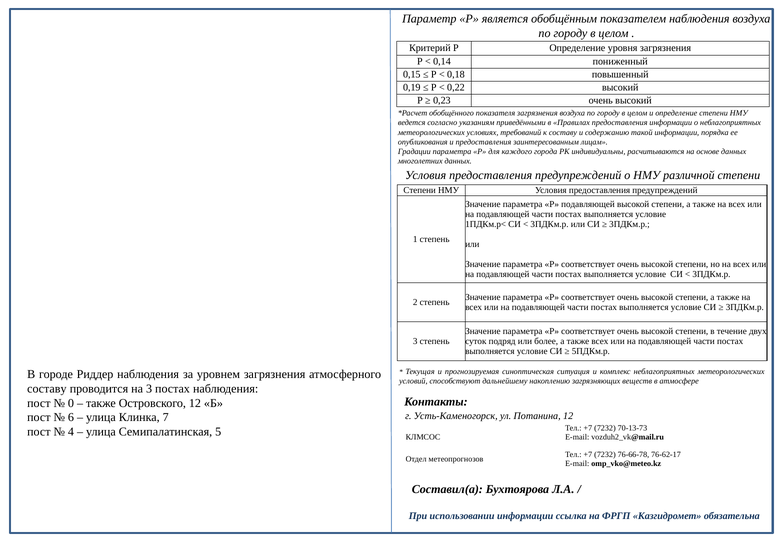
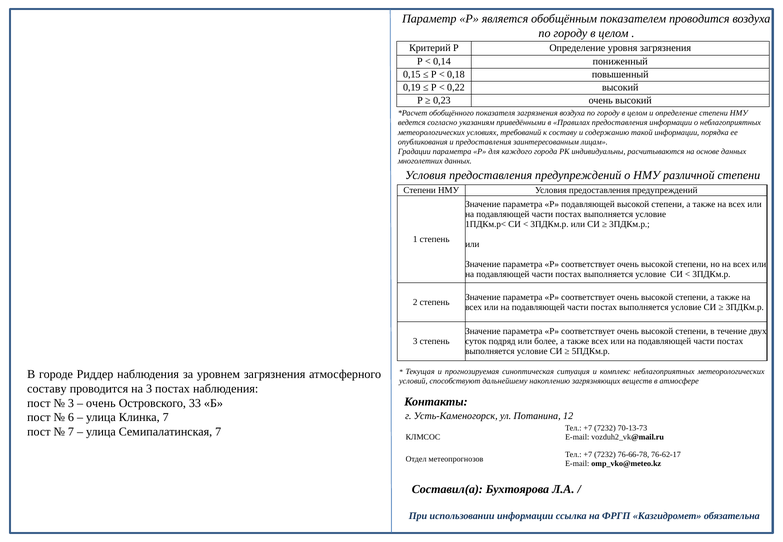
показателем наблюдения: наблюдения -> проводится
0 at (71, 403): 0 -> 3
также at (101, 403): также -> очень
Островского 12: 12 -> 33
4 at (71, 432): 4 -> 7
Семипалатинская 5: 5 -> 7
